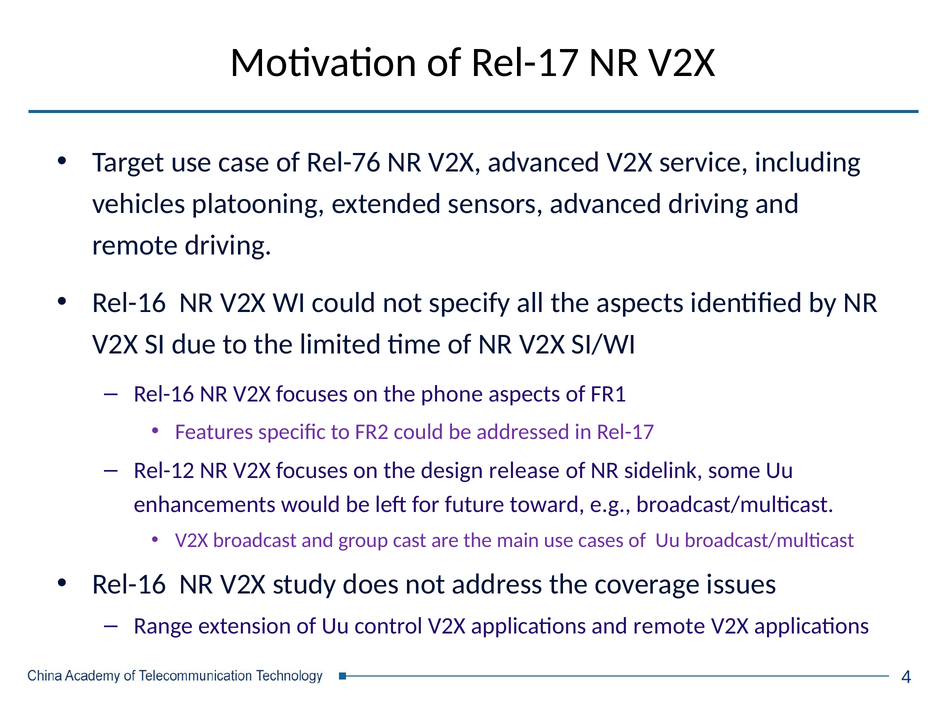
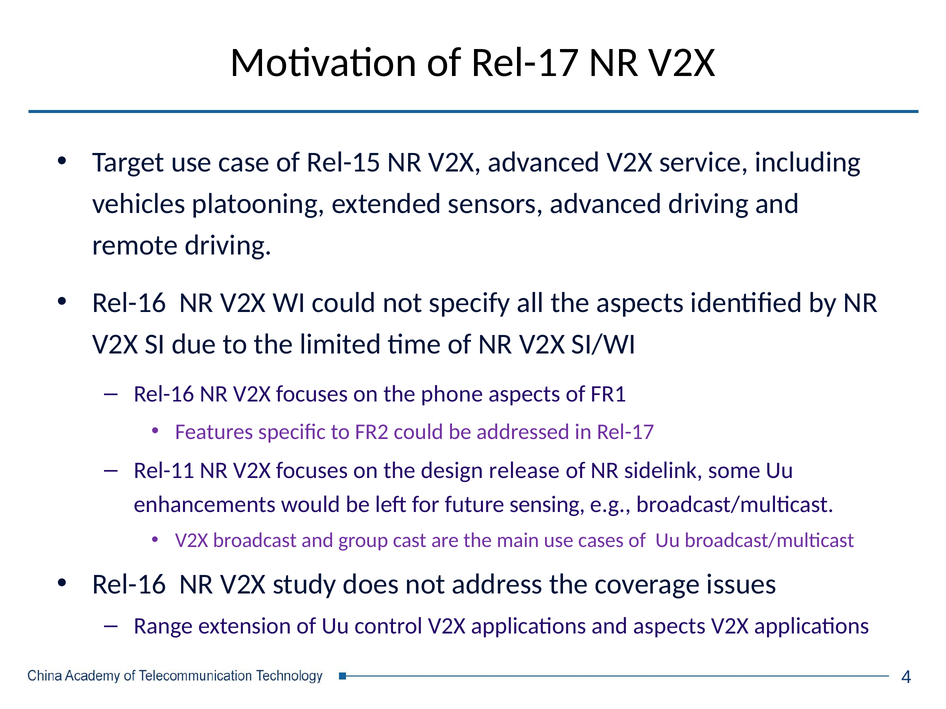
Rel-76: Rel-76 -> Rel-15
Rel-12: Rel-12 -> Rel-11
toward: toward -> sensing
applications and remote: remote -> aspects
